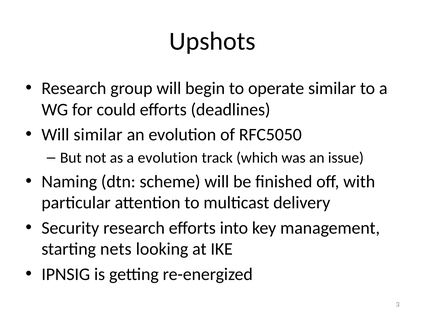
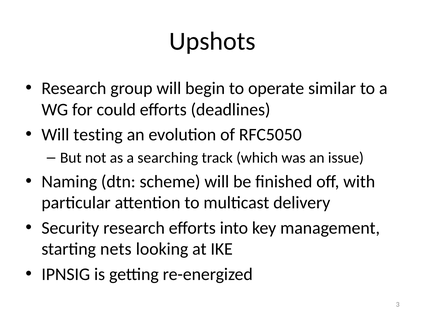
Will similar: similar -> testing
a evolution: evolution -> searching
